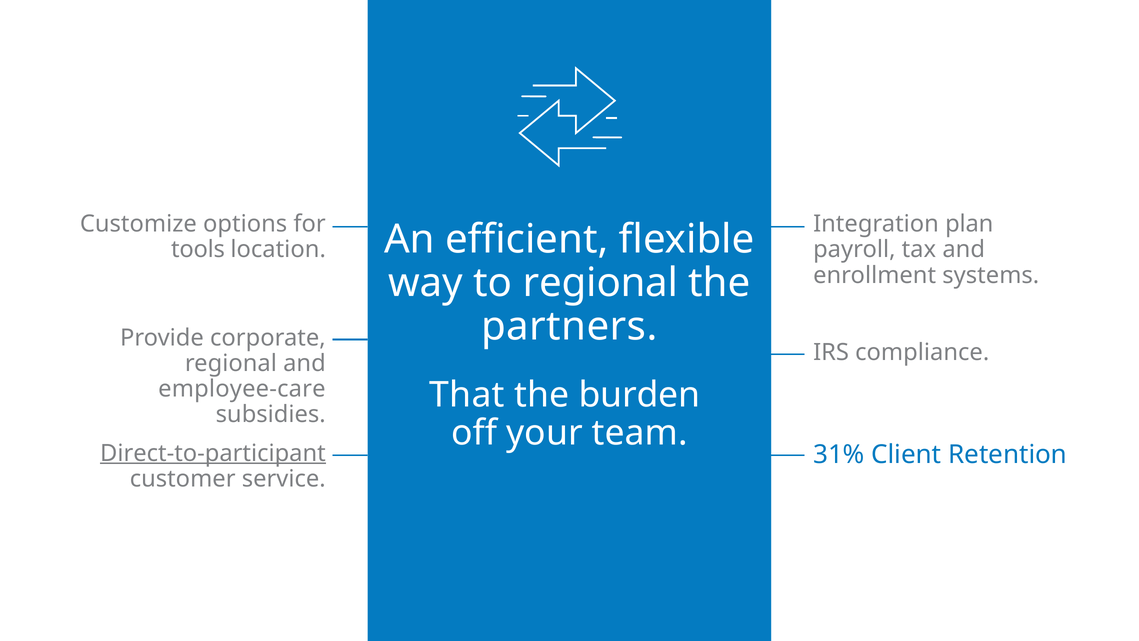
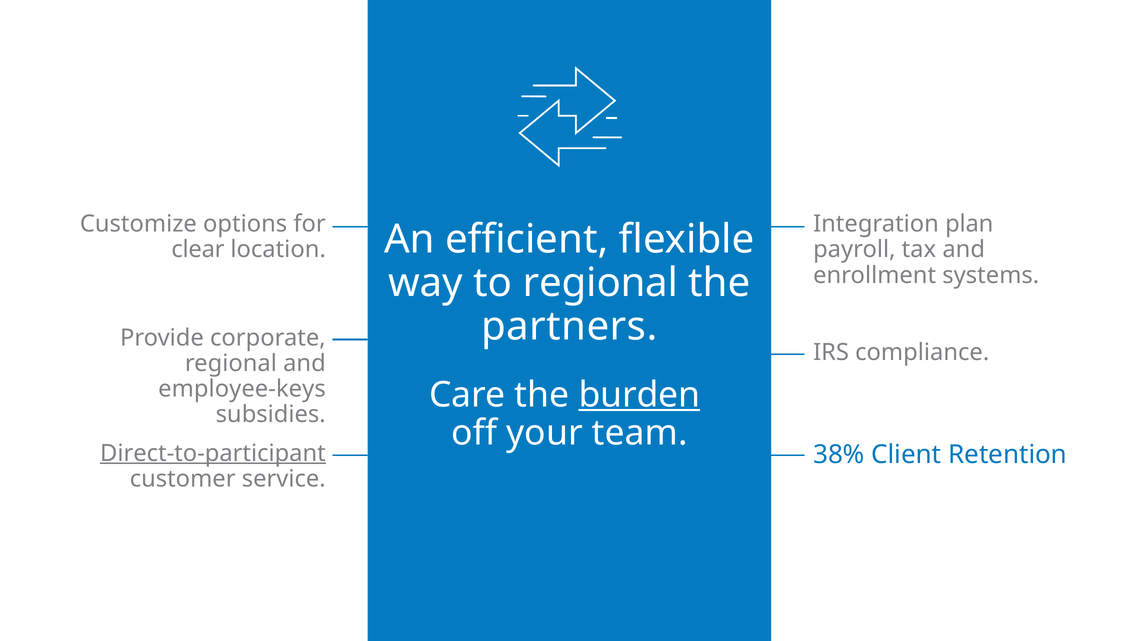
tools: tools -> clear
employee-care: employee-care -> employee-keys
That: That -> Care
burden underline: none -> present
31%: 31% -> 38%
